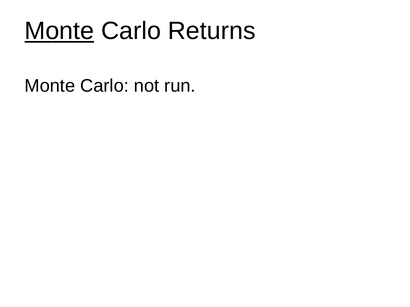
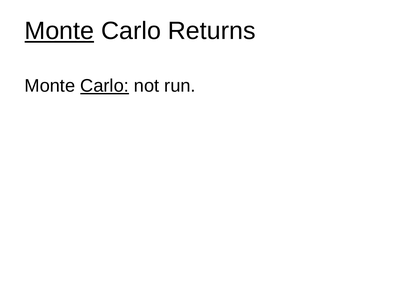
Carlo at (105, 86) underline: none -> present
